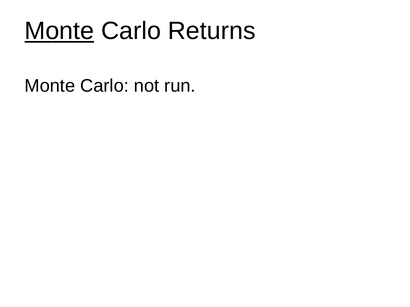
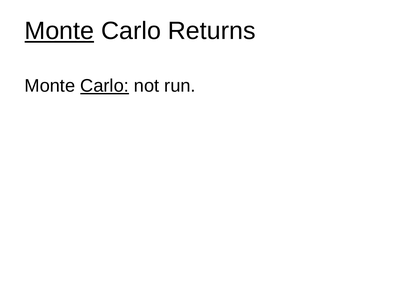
Carlo at (105, 86) underline: none -> present
